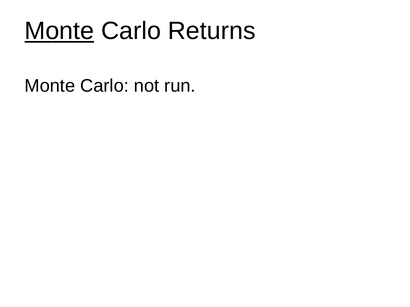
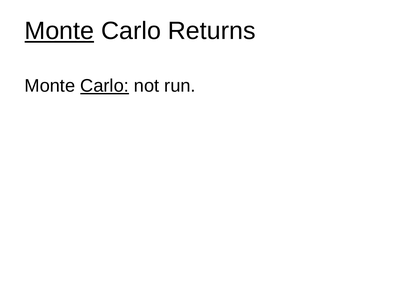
Carlo at (105, 86) underline: none -> present
